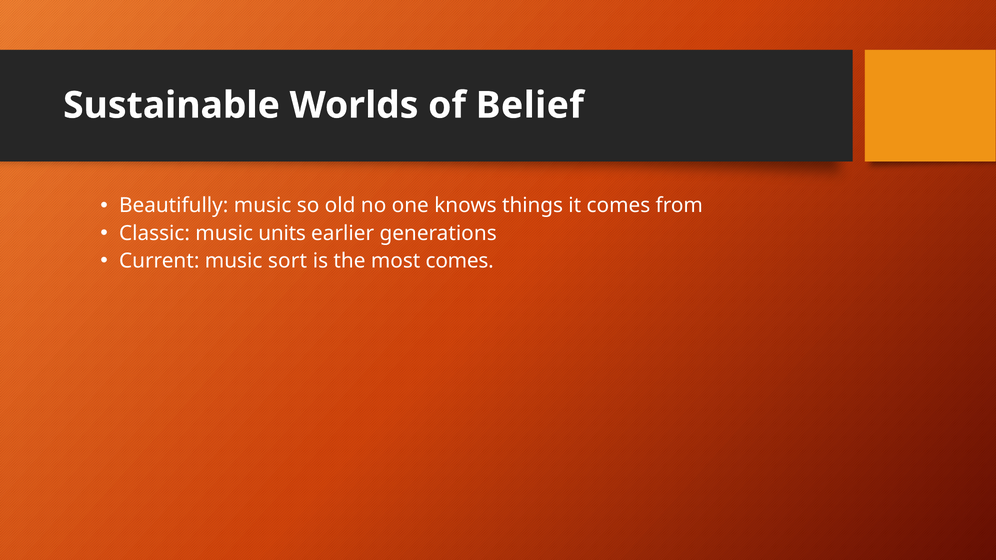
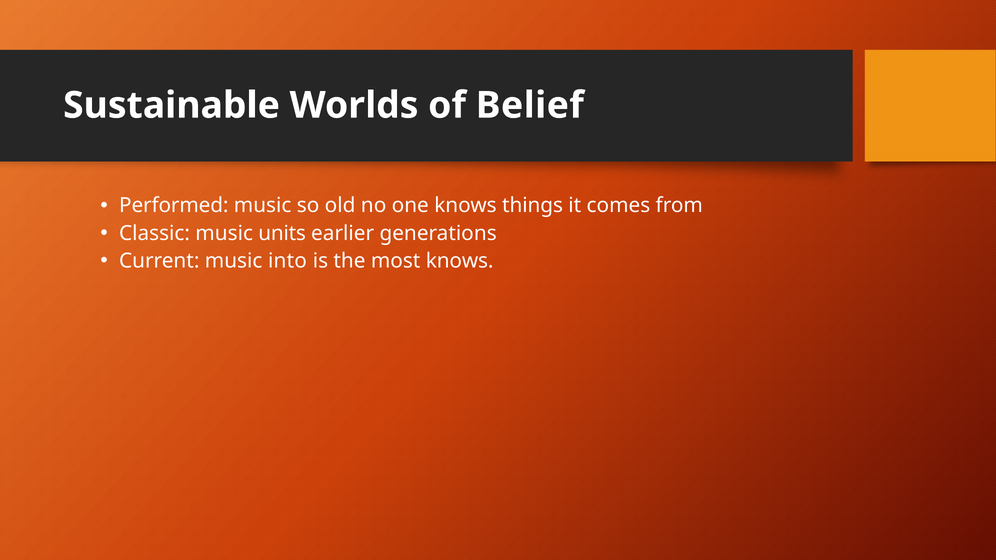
Beautifully: Beautifully -> Performed
sort: sort -> into
most comes: comes -> knows
